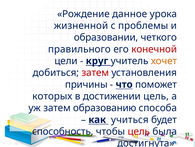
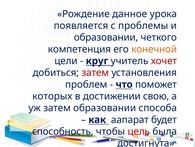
жизненной: жизненной -> появляется
правильного: правильного -> компетенция
конечной colour: red -> orange
хочет colour: orange -> red
причины: причины -> проблем
достижении цель: цель -> свою
затем образованию: образованию -> образовании
учиться: учиться -> аапарат
